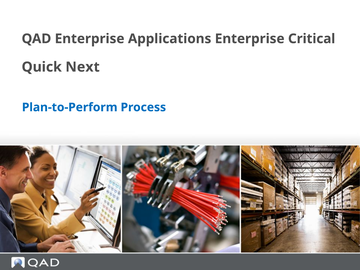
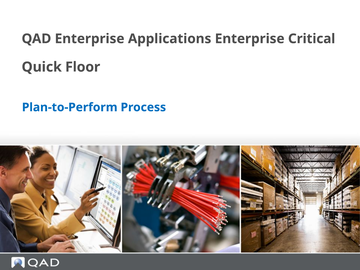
Next: Next -> Floor
